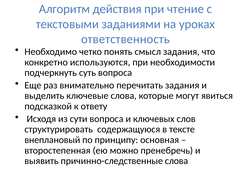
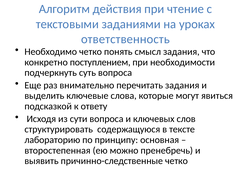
используются: используются -> поступлением
внеплановый: внеплановый -> лабораторию
причинно-следственные слова: слова -> четко
